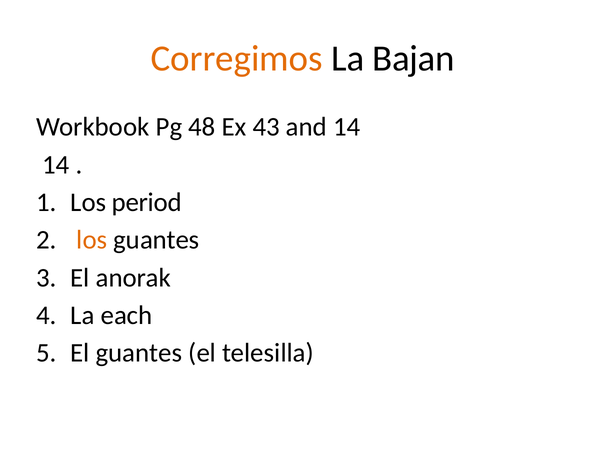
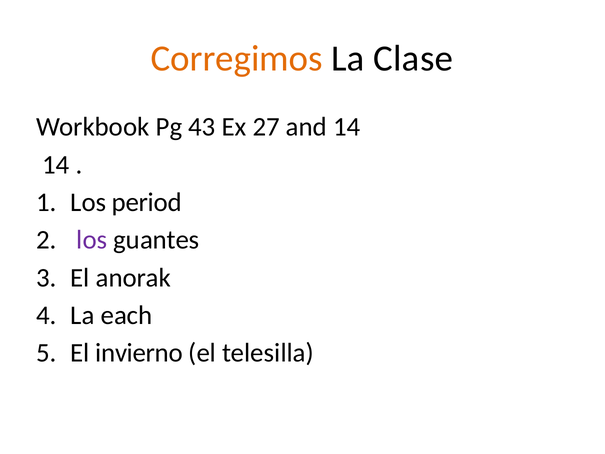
Bajan: Bajan -> Clase
48: 48 -> 43
43: 43 -> 27
los at (92, 240) colour: orange -> purple
El guantes: guantes -> invierno
